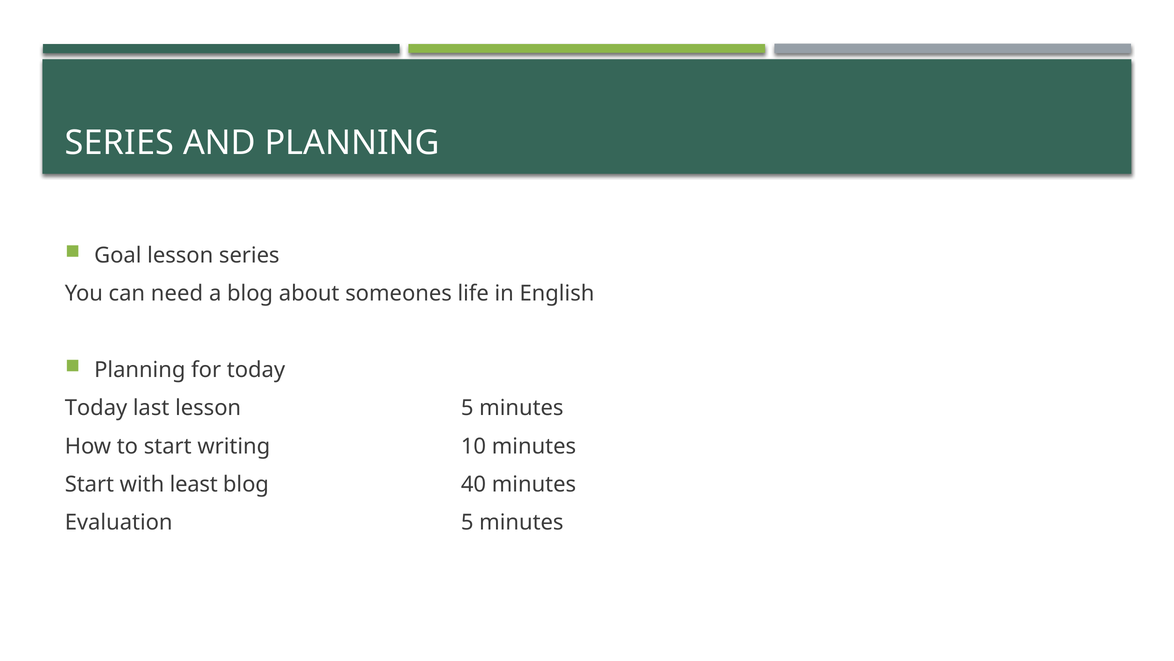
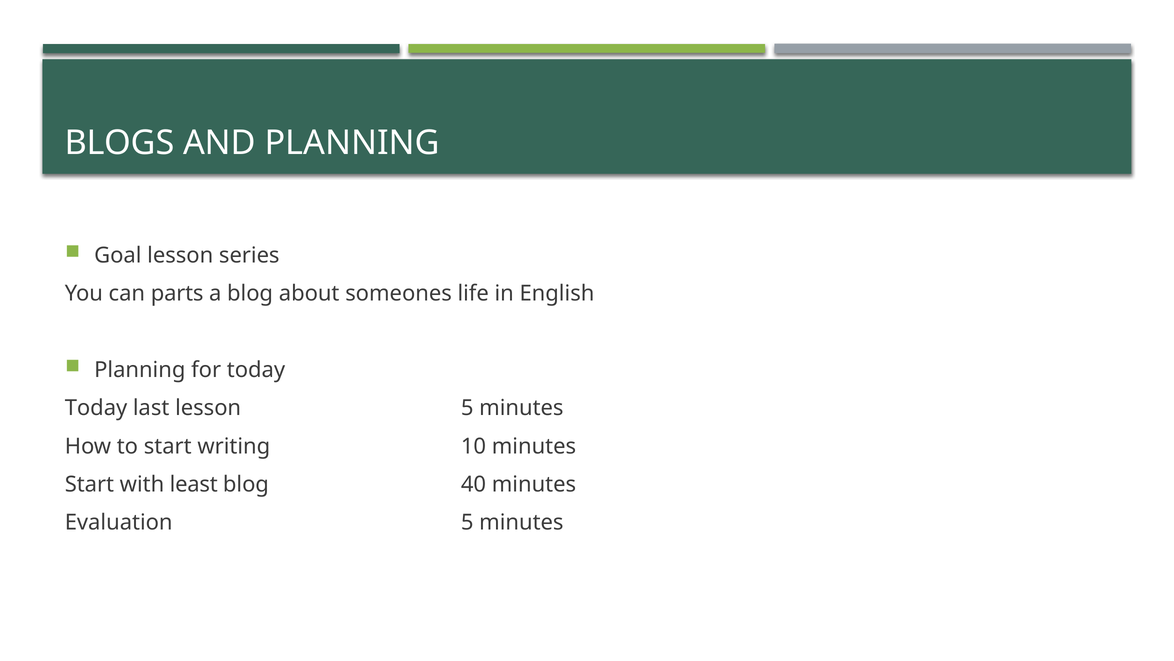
SERIES at (119, 143): SERIES -> BLOGS
need: need -> parts
